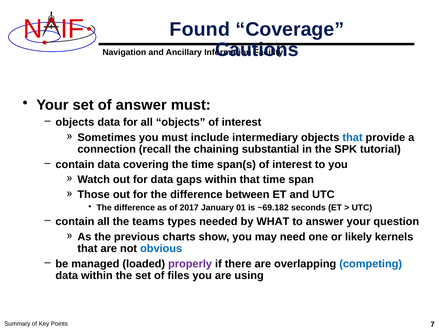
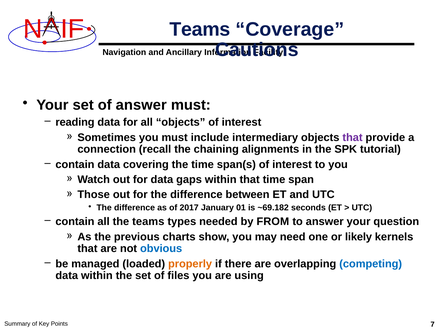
Found at (200, 29): Found -> Teams
objects at (75, 122): objects -> reading
that at (353, 138) colour: blue -> purple
substantial: substantial -> alignments
WHAT: WHAT -> FROM
properly colour: purple -> orange
